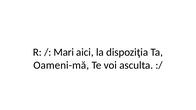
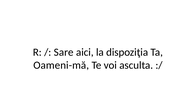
Mari: Mari -> Sare
